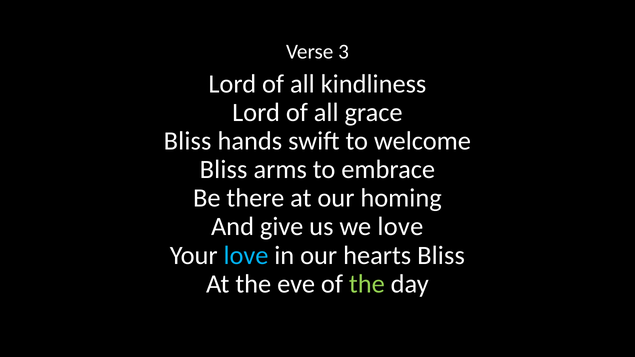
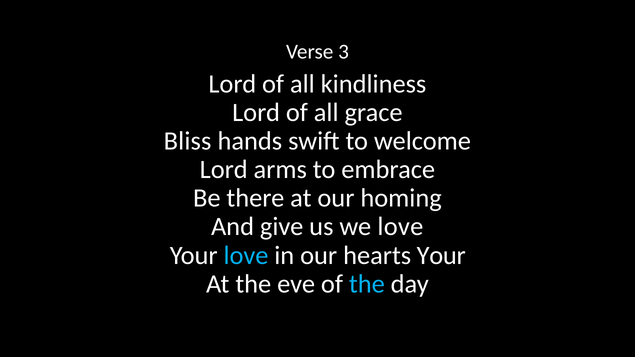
Bliss at (224, 170): Bliss -> Lord
hearts Bliss: Bliss -> Your
the at (367, 284) colour: light green -> light blue
